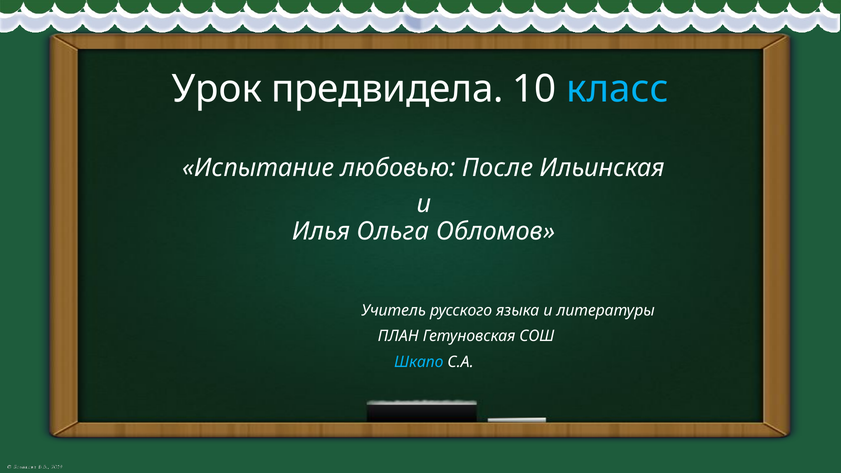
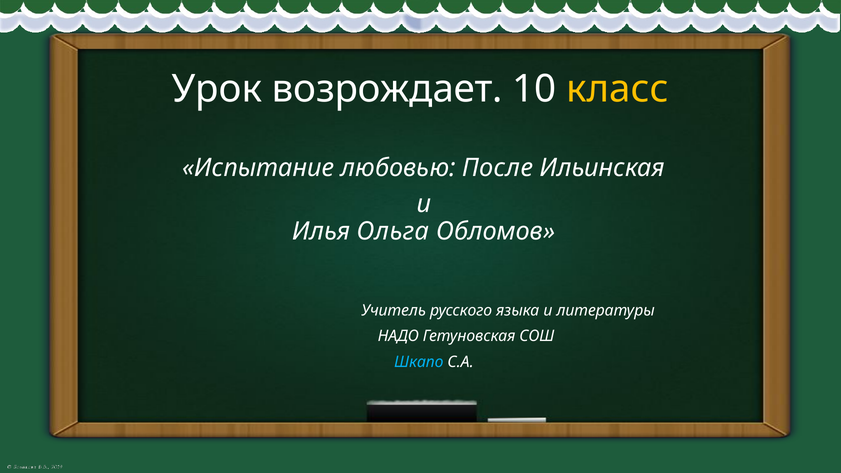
предвидела: предвидела -> возрождает
класс colour: light blue -> yellow
ПЛАН: ПЛАН -> НАДО
